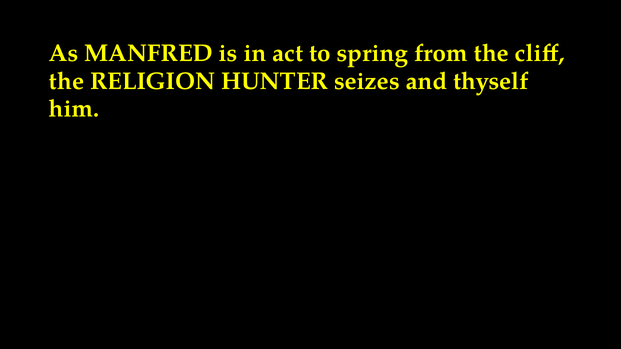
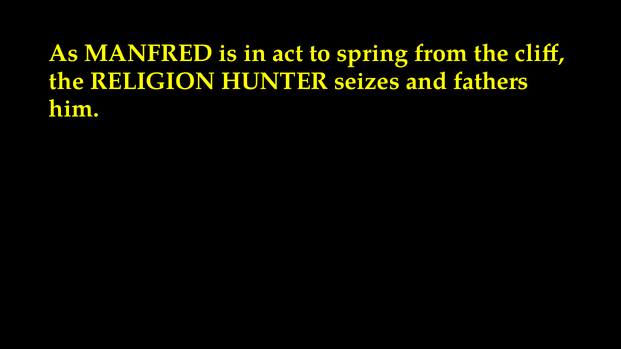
thyself: thyself -> fathers
